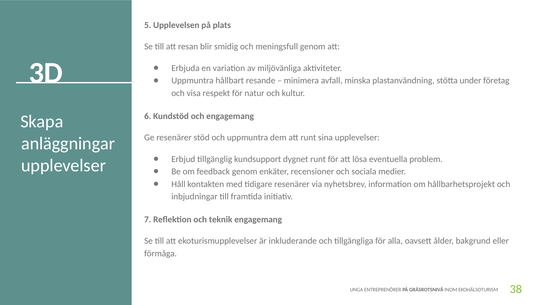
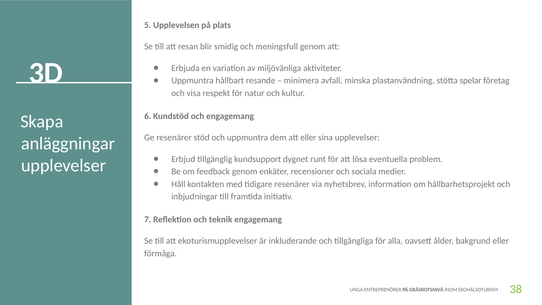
under: under -> spelar
att runt: runt -> eller
